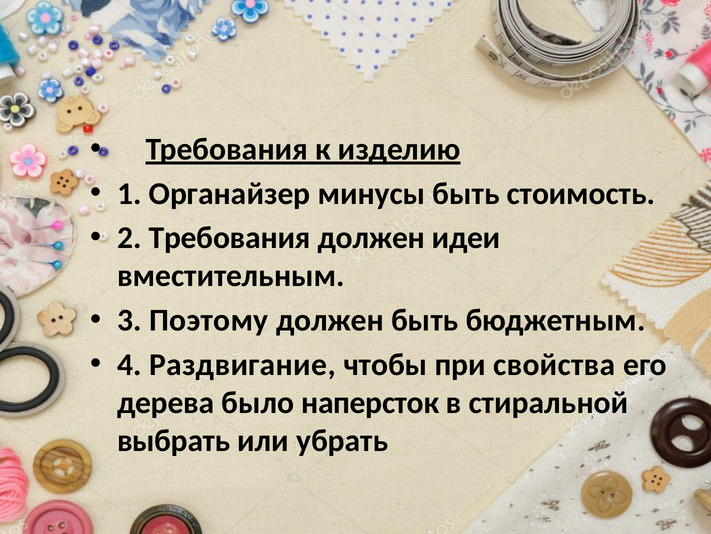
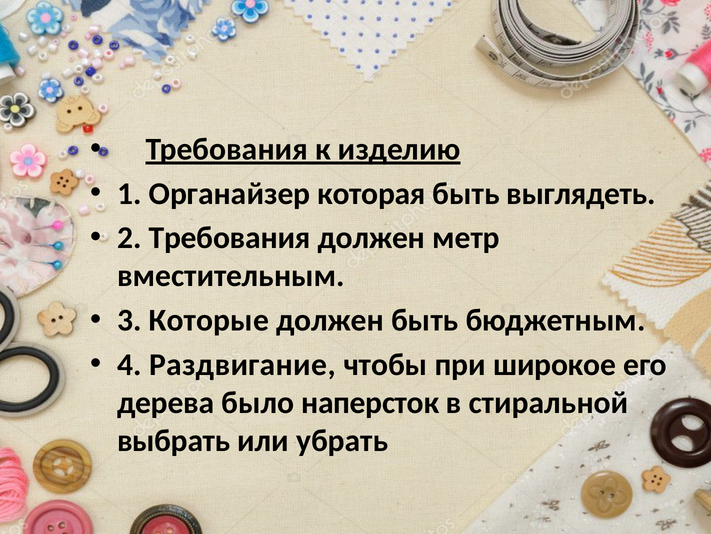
минусы: минусы -> которая
стоимость: стоимость -> выглядеть
идеи: идеи -> метр
Поэтому: Поэтому -> Которые
свойства: свойства -> широкое
